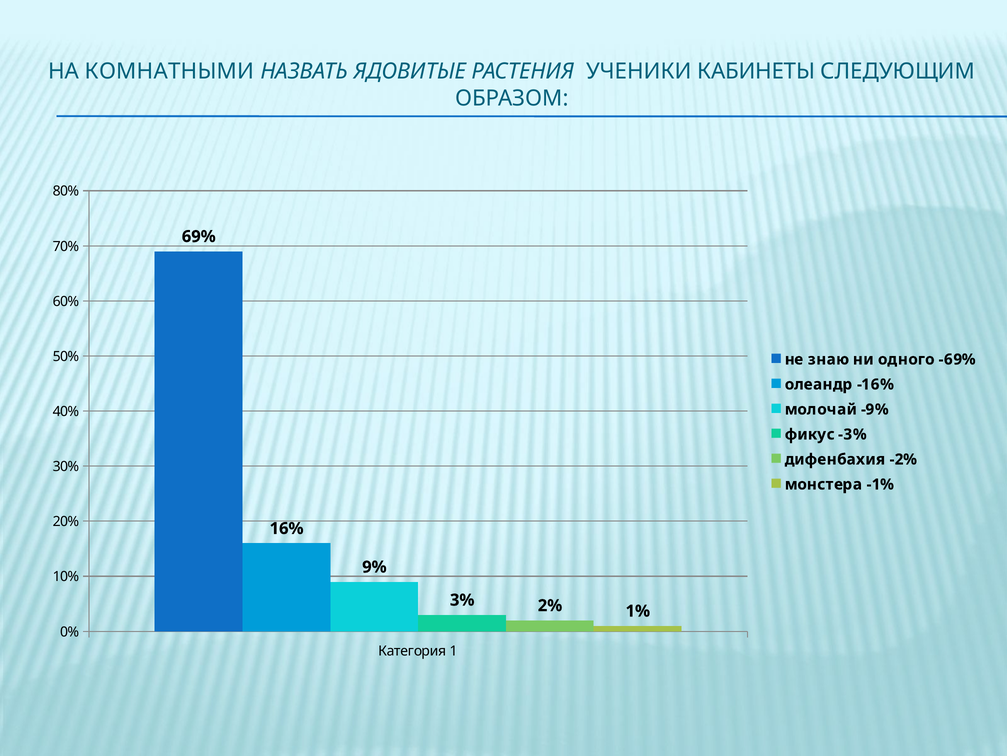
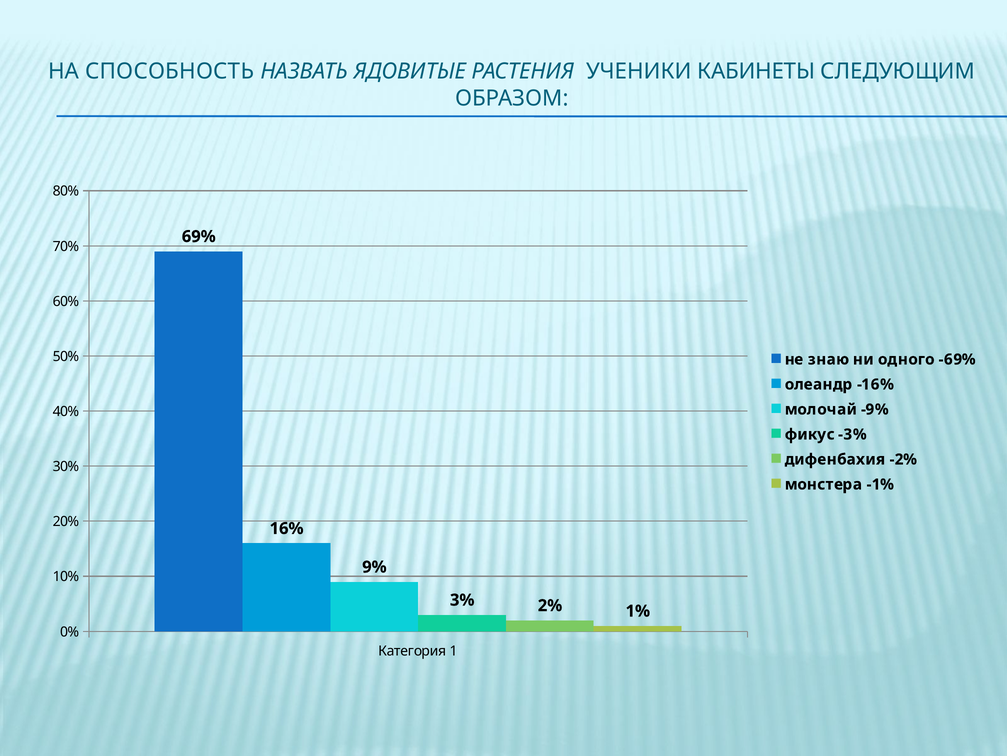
КОМНАТНЫМИ: КОМНАТНЫМИ -> СПОСОБНОСТЬ
